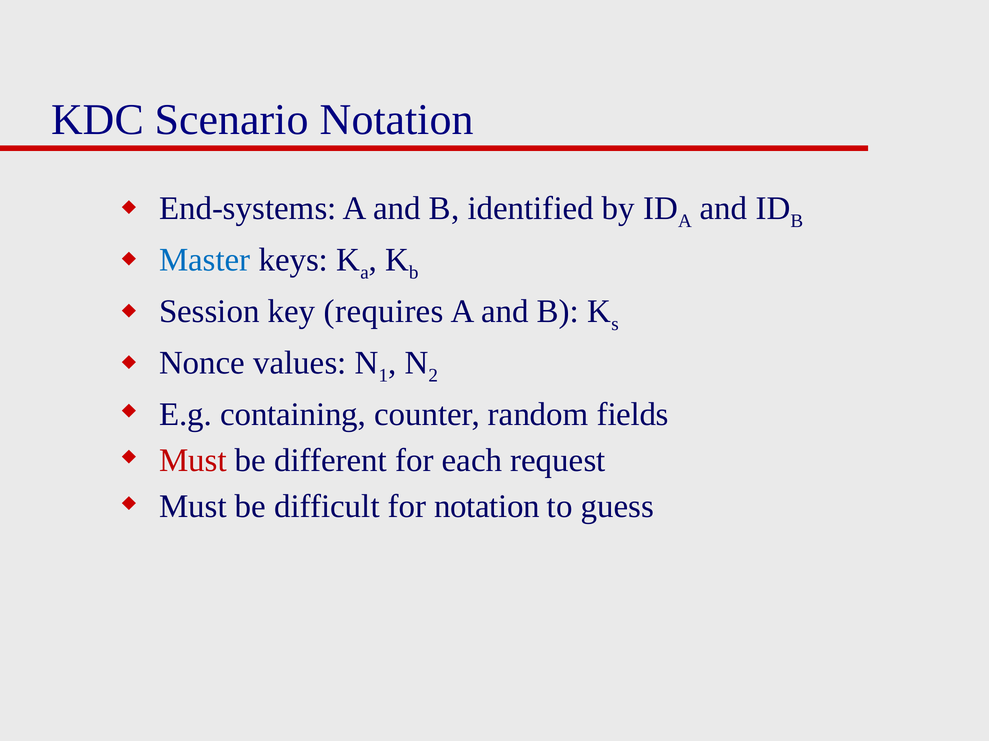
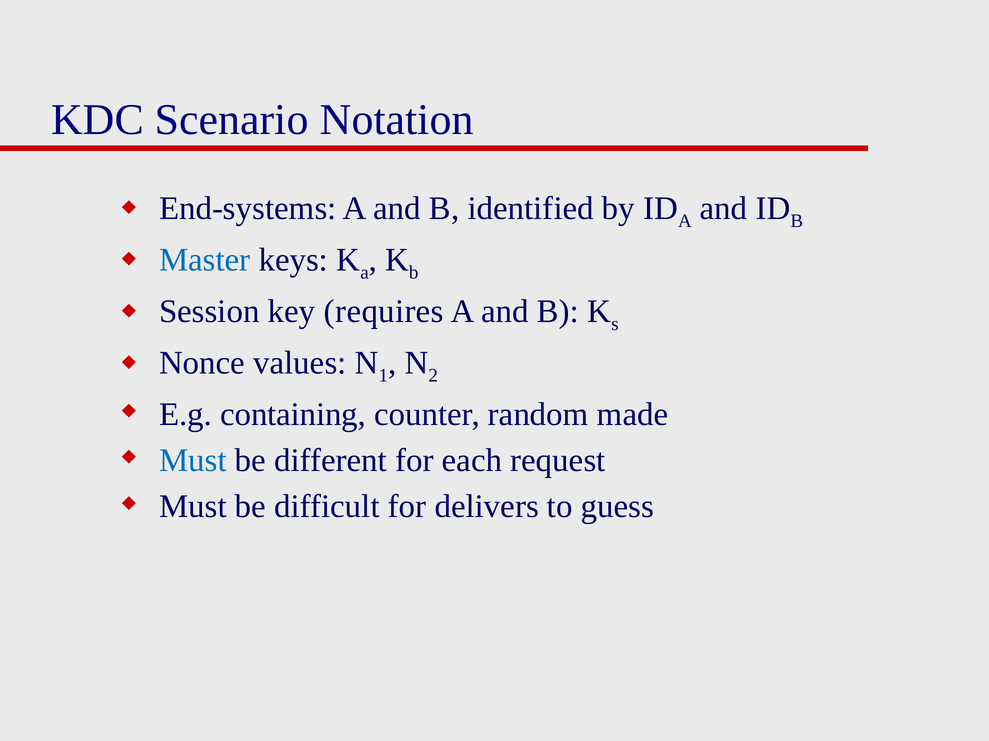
fields: fields -> made
Must at (193, 461) colour: red -> blue
for notation: notation -> delivers
